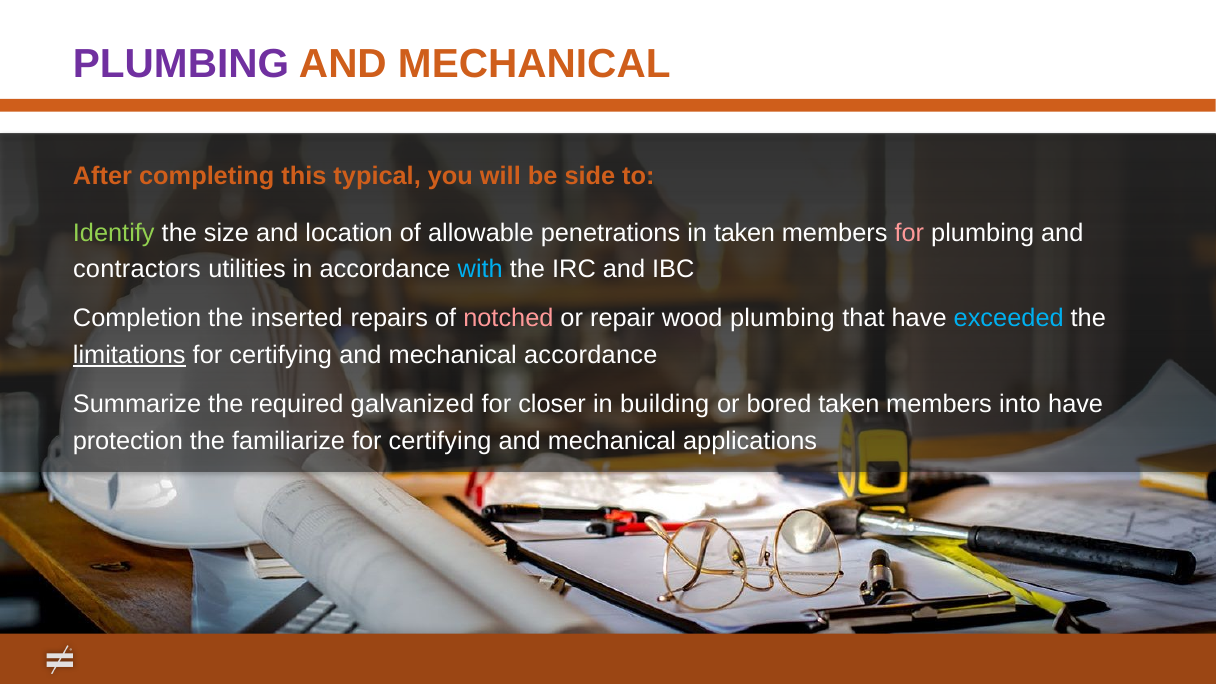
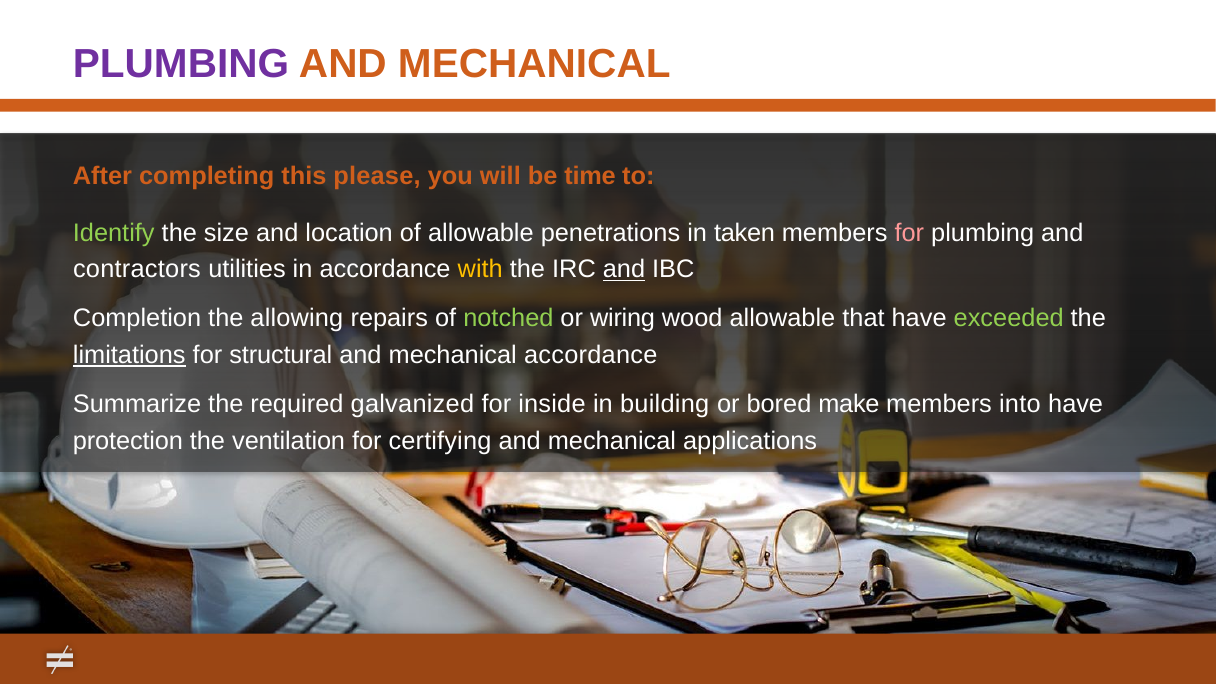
typical: typical -> please
side: side -> time
with colour: light blue -> yellow
and at (624, 269) underline: none -> present
inserted: inserted -> allowing
notched colour: pink -> light green
repair: repair -> wiring
wood plumbing: plumbing -> allowable
exceeded colour: light blue -> light green
certifying at (281, 355): certifying -> structural
closer: closer -> inside
bored taken: taken -> make
familiarize: familiarize -> ventilation
